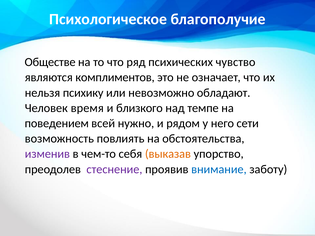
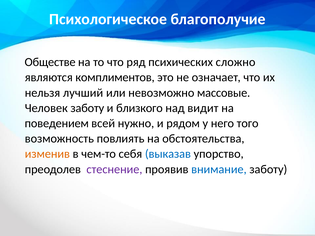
чувство: чувство -> сложно
психику: психику -> лучший
обладают: обладают -> массовые
Человек время: время -> заботу
темпе: темпе -> видит
сети: сети -> того
изменив colour: purple -> orange
выказав colour: orange -> blue
